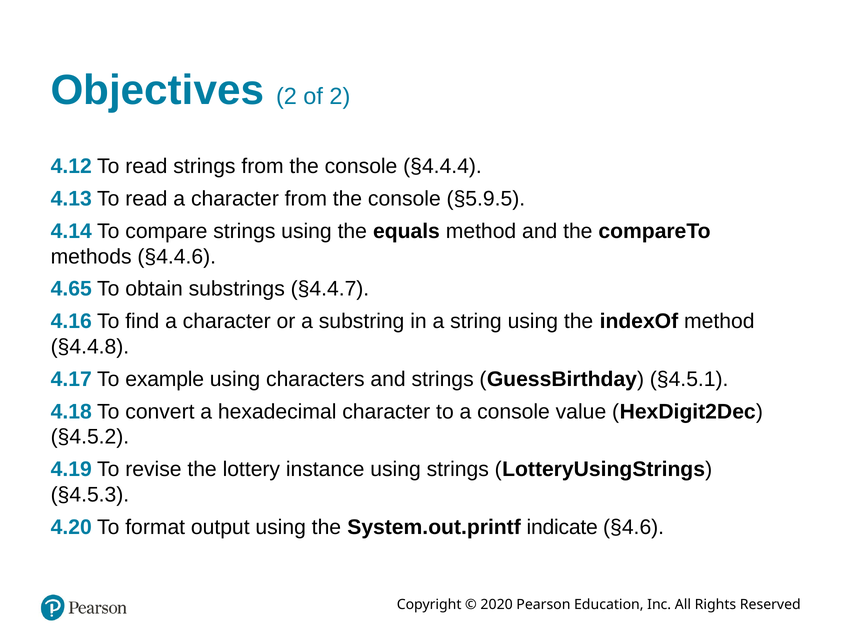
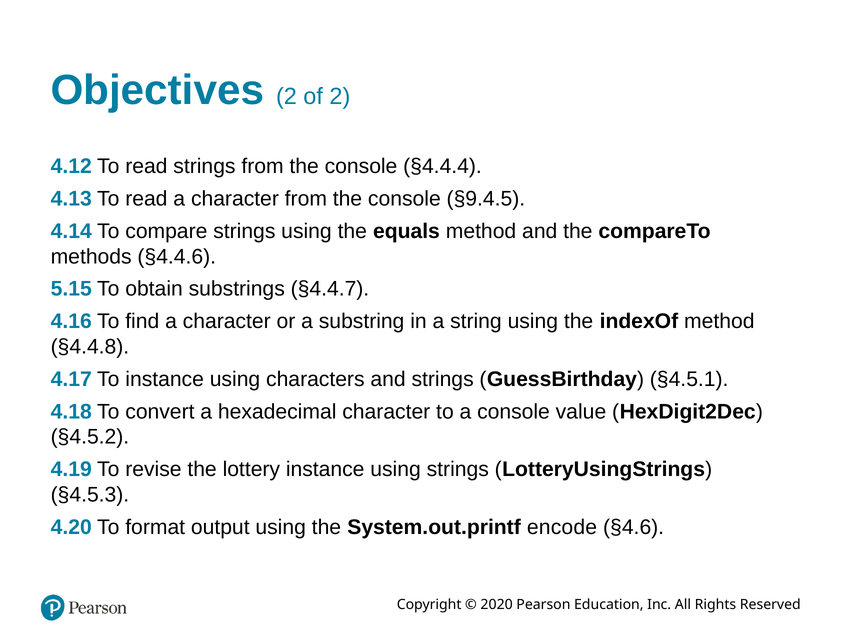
§5.9.5: §5.9.5 -> §9.4.5
4.65: 4.65 -> 5.15
To example: example -> instance
indicate: indicate -> encode
